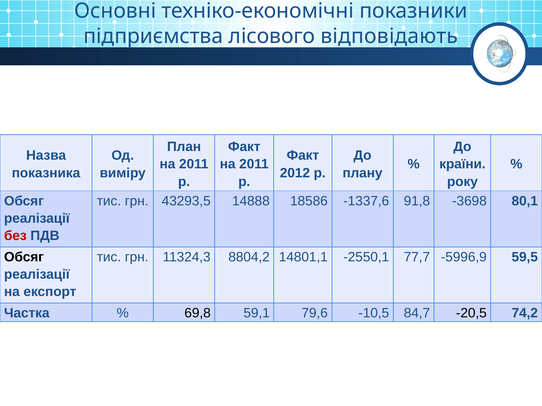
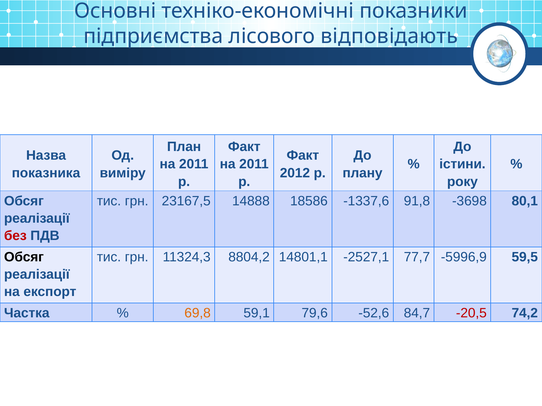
країни: країни -> істини
43293,5: 43293,5 -> 23167,5
-2550,1: -2550,1 -> -2527,1
69,8 colour: black -> orange
-10,5: -10,5 -> -52,6
-20,5 colour: black -> red
